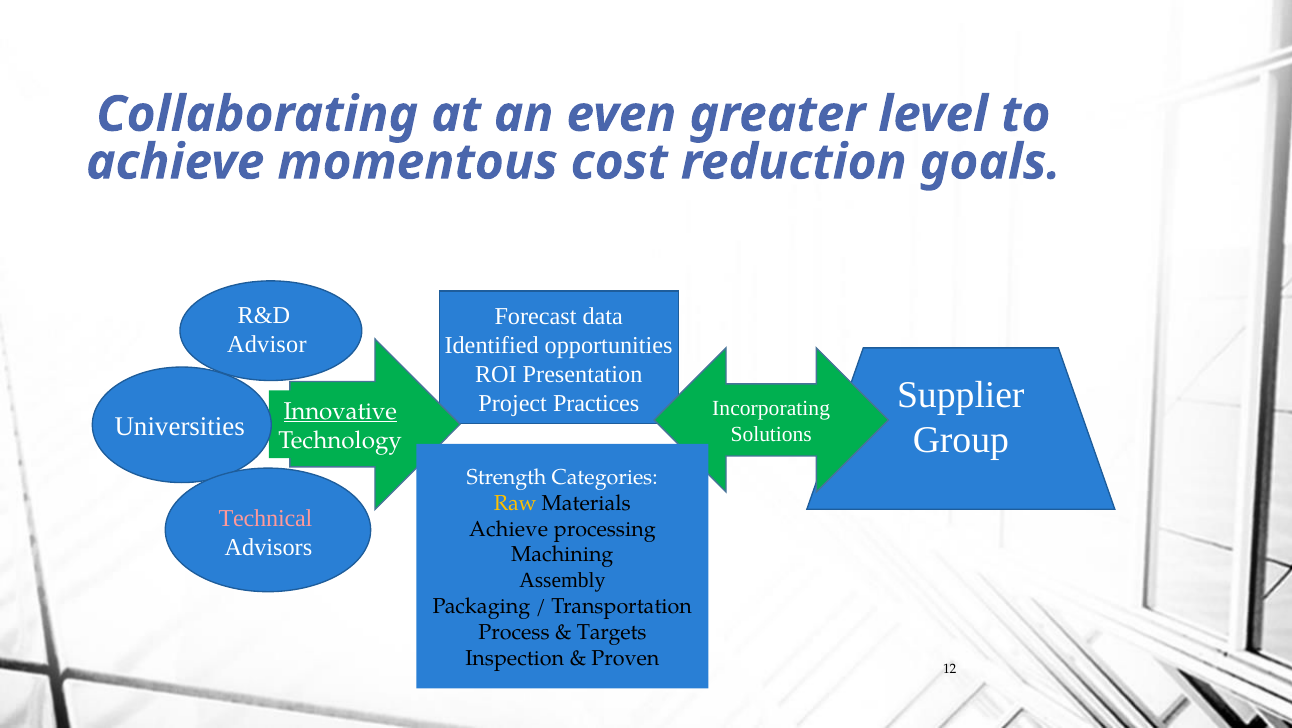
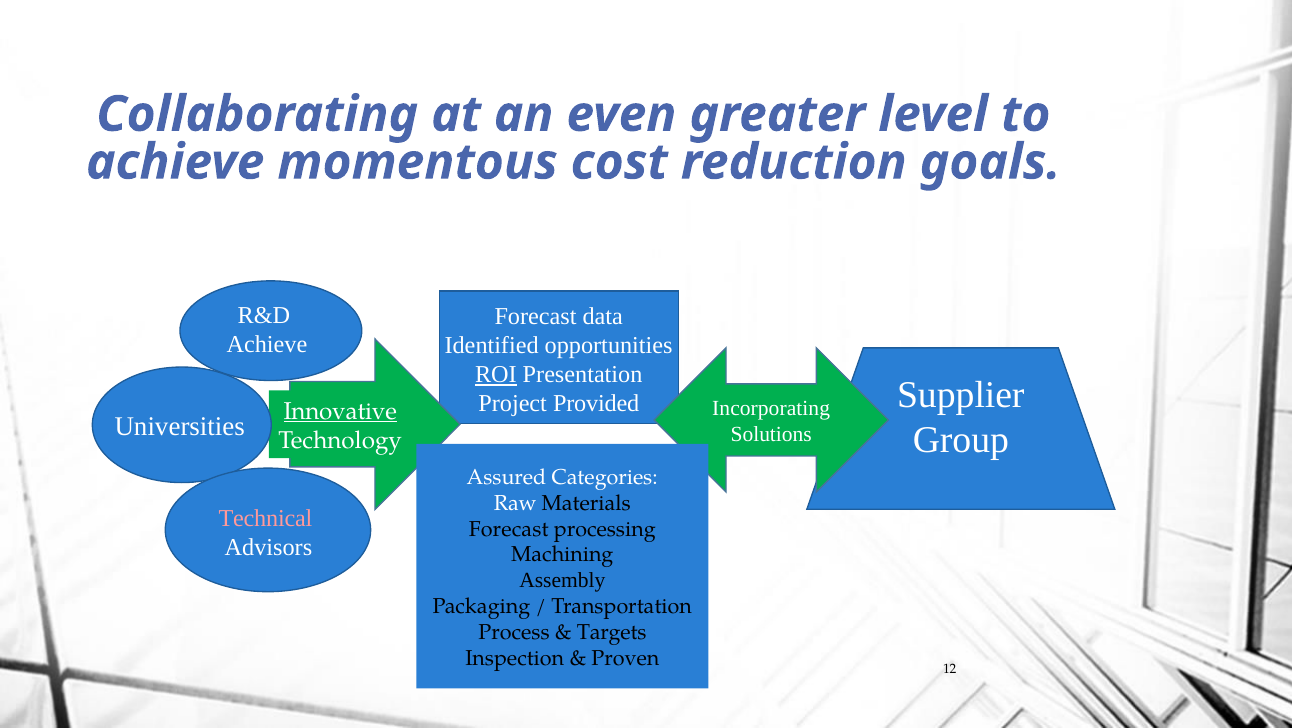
Advisor at (267, 344): Advisor -> Achieve
ROI underline: none -> present
Practices: Practices -> Provided
Strength: Strength -> Assured
Raw colour: yellow -> white
Achieve at (509, 529): Achieve -> Forecast
